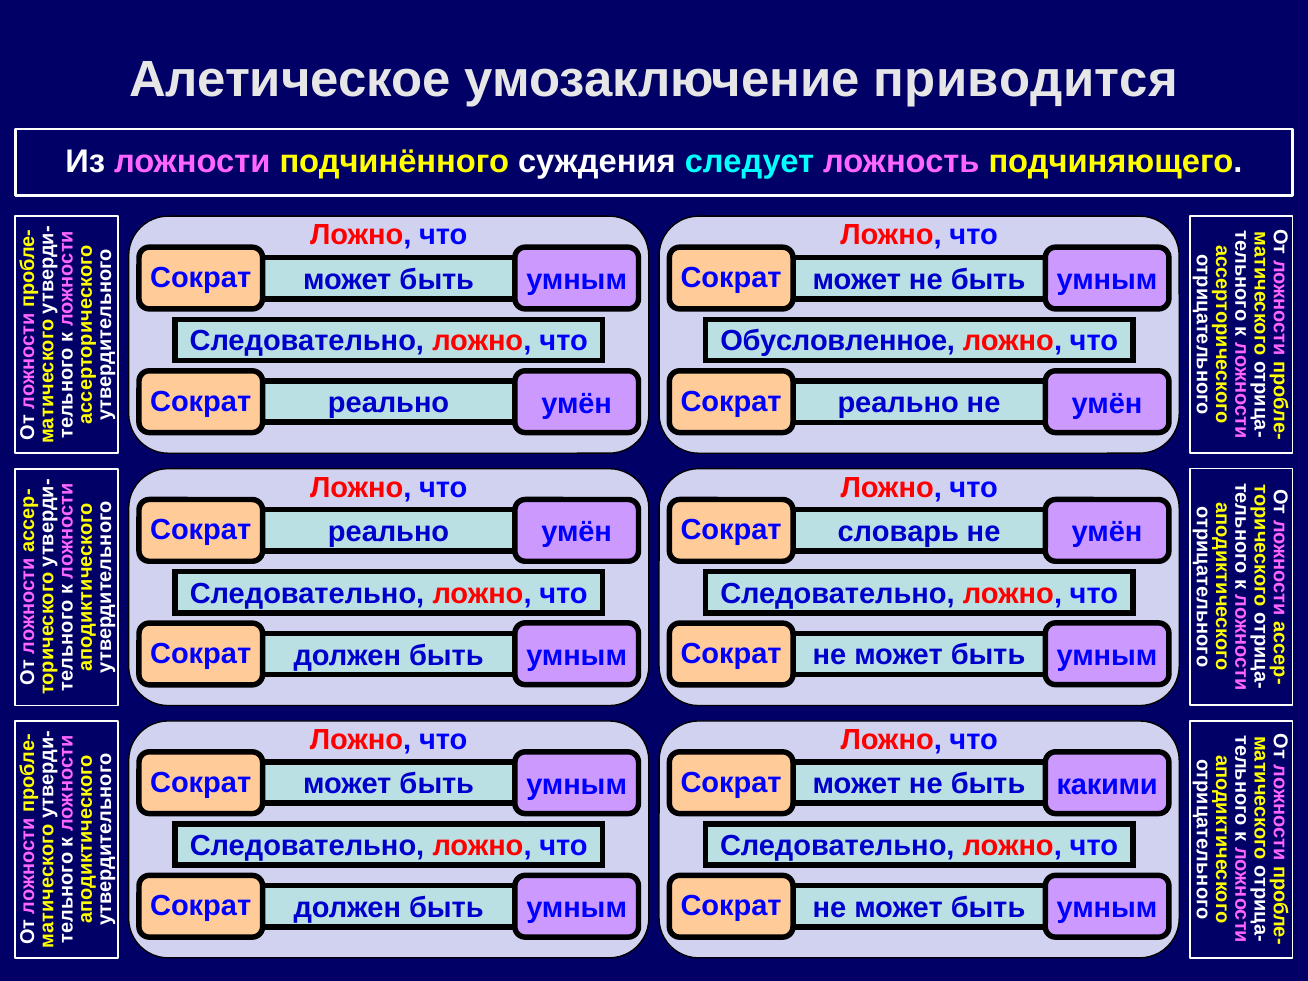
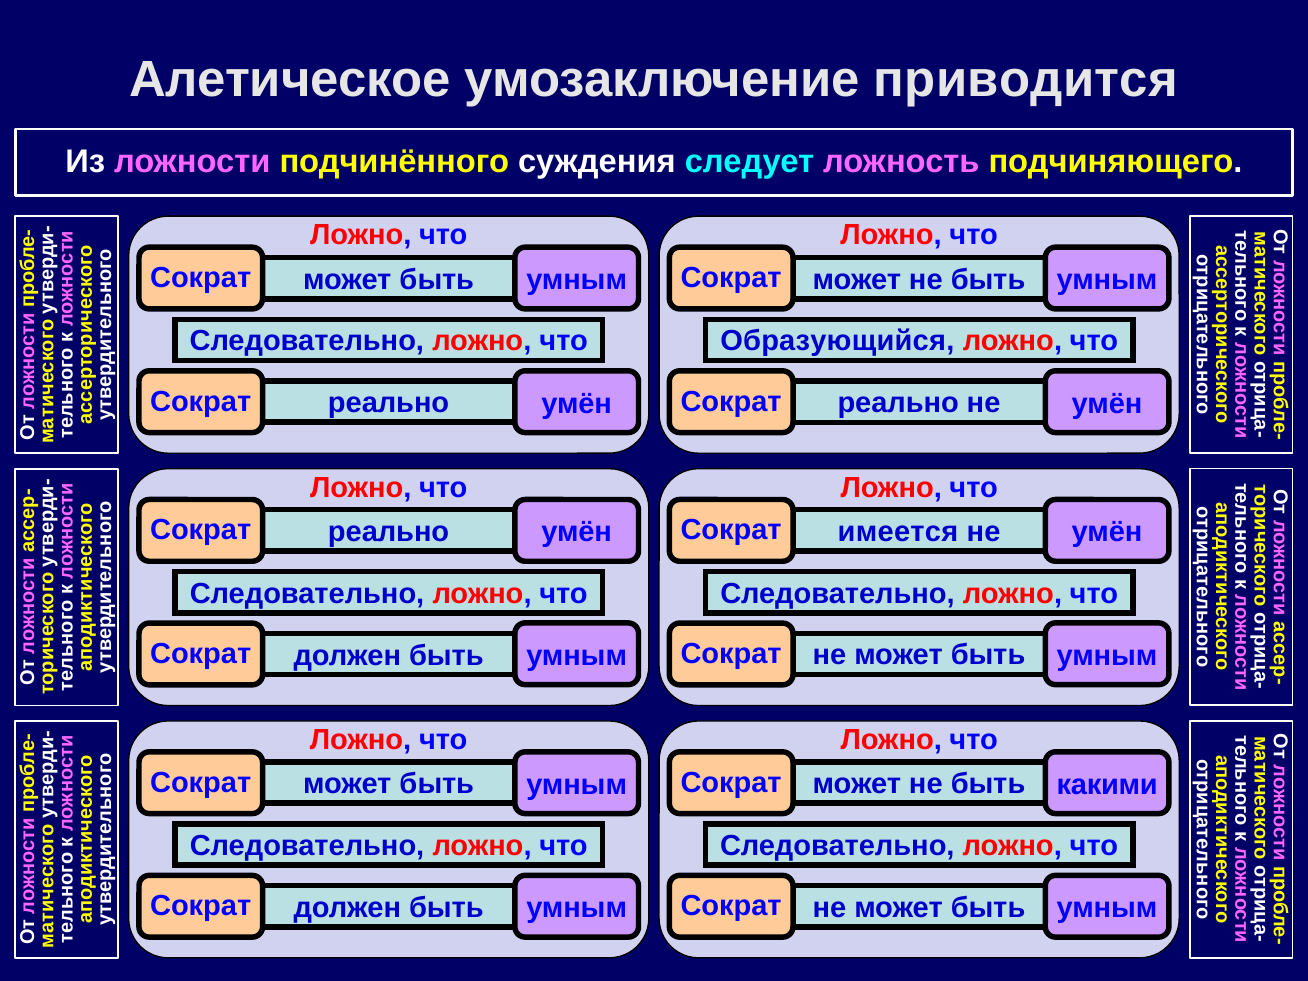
Обусловленное: Обусловленное -> Образующийся
словарь: словарь -> имеется
